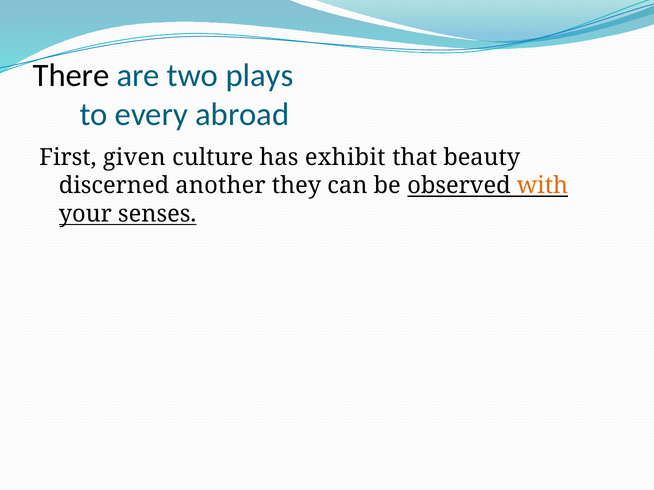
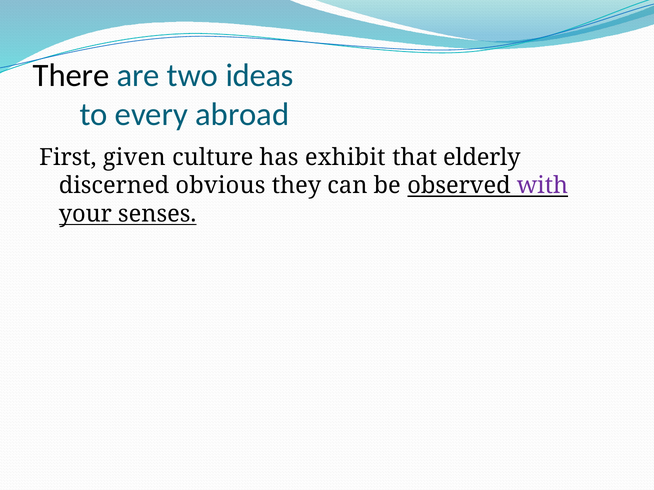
plays: plays -> ideas
beauty: beauty -> elderly
another: another -> obvious
with colour: orange -> purple
